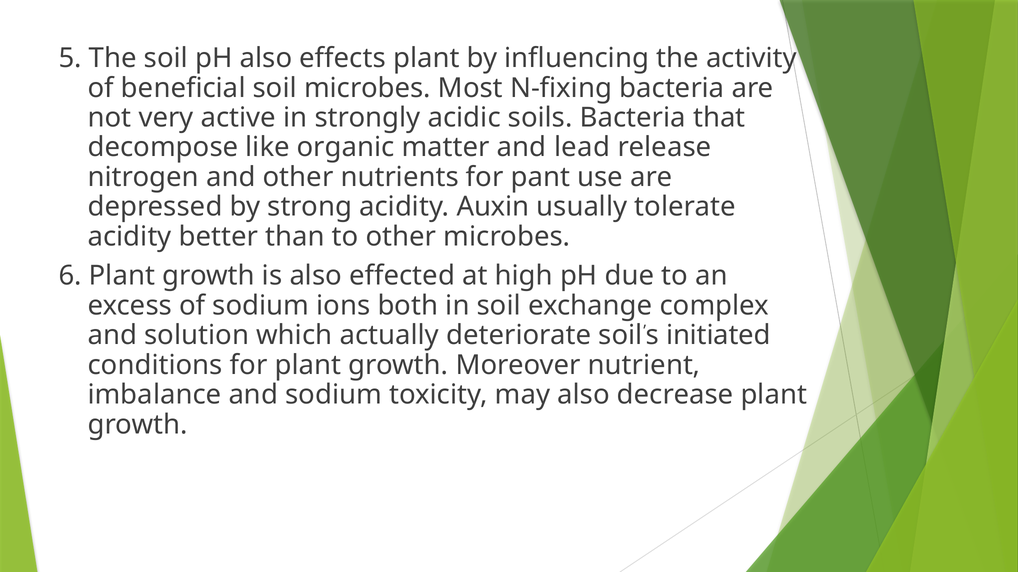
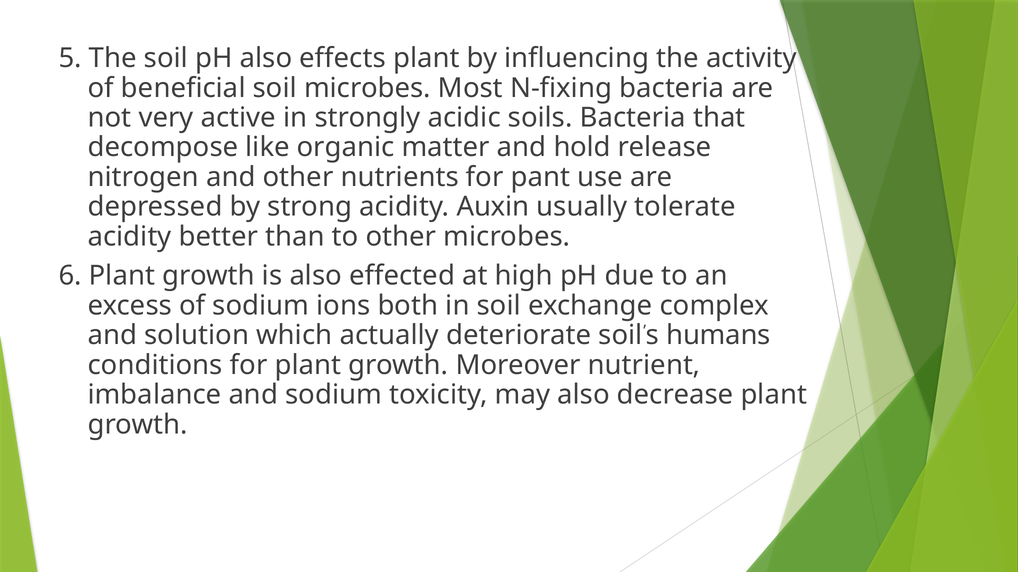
lead: lead -> hold
initiated: initiated -> humans
